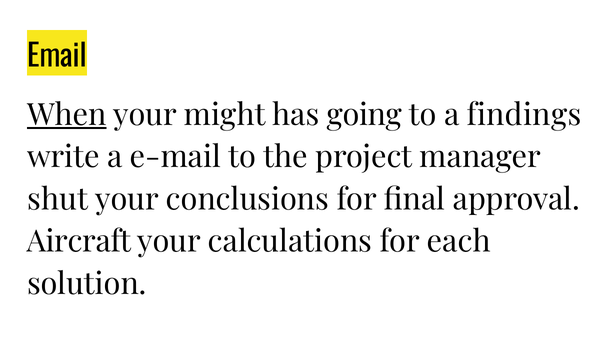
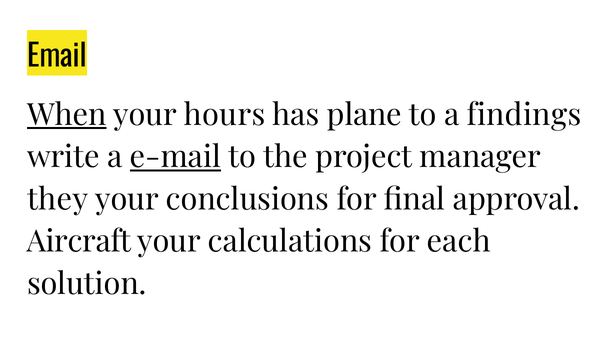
might: might -> hours
going: going -> plane
e-mail underline: none -> present
shut: shut -> they
